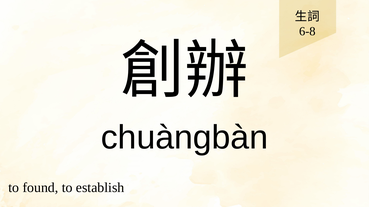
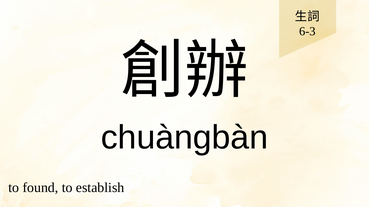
6-8: 6-8 -> 6-3
